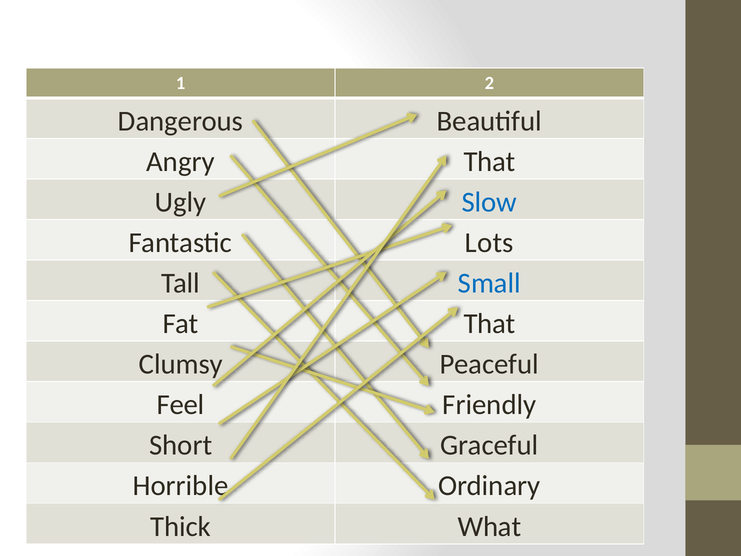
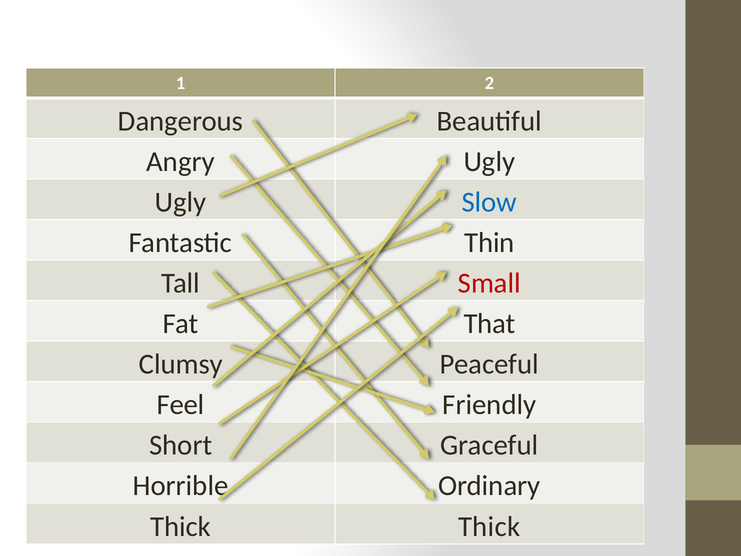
Angry That: That -> Ugly
Lots: Lots -> Thin
Small colour: blue -> red
Thick What: What -> Thick
